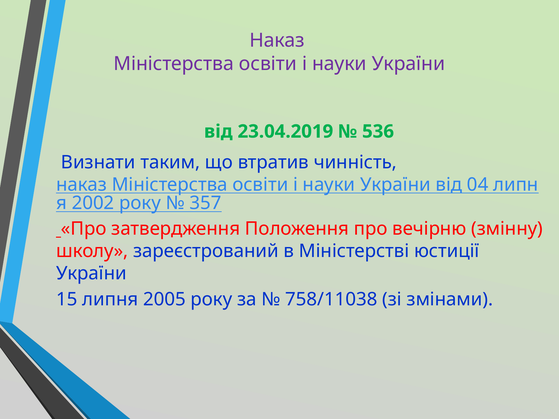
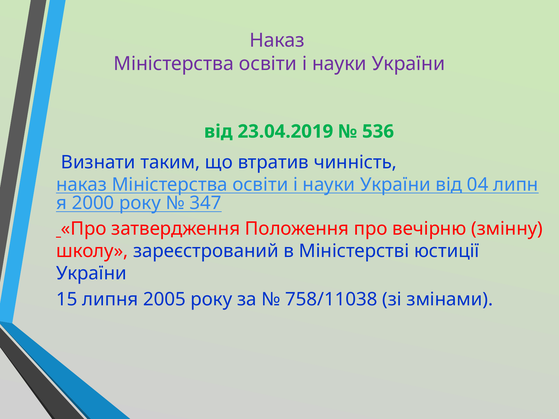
2002: 2002 -> 2000
357: 357 -> 347
